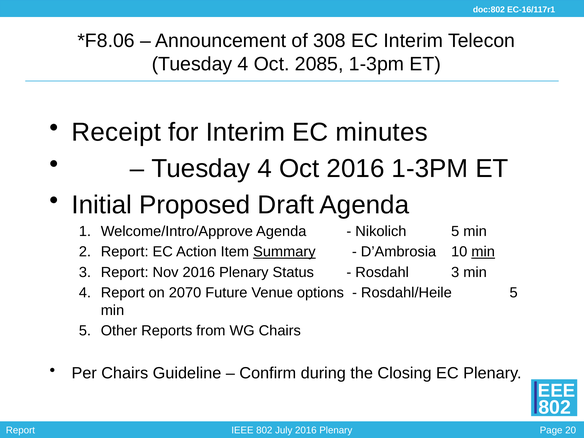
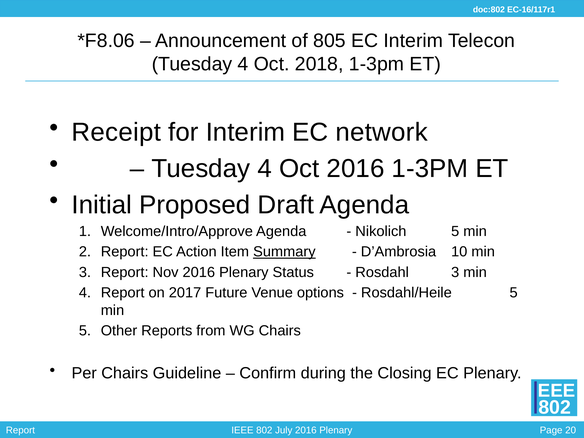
308: 308 -> 805
2085: 2085 -> 2018
minutes: minutes -> network
min at (483, 252) underline: present -> none
2070: 2070 -> 2017
